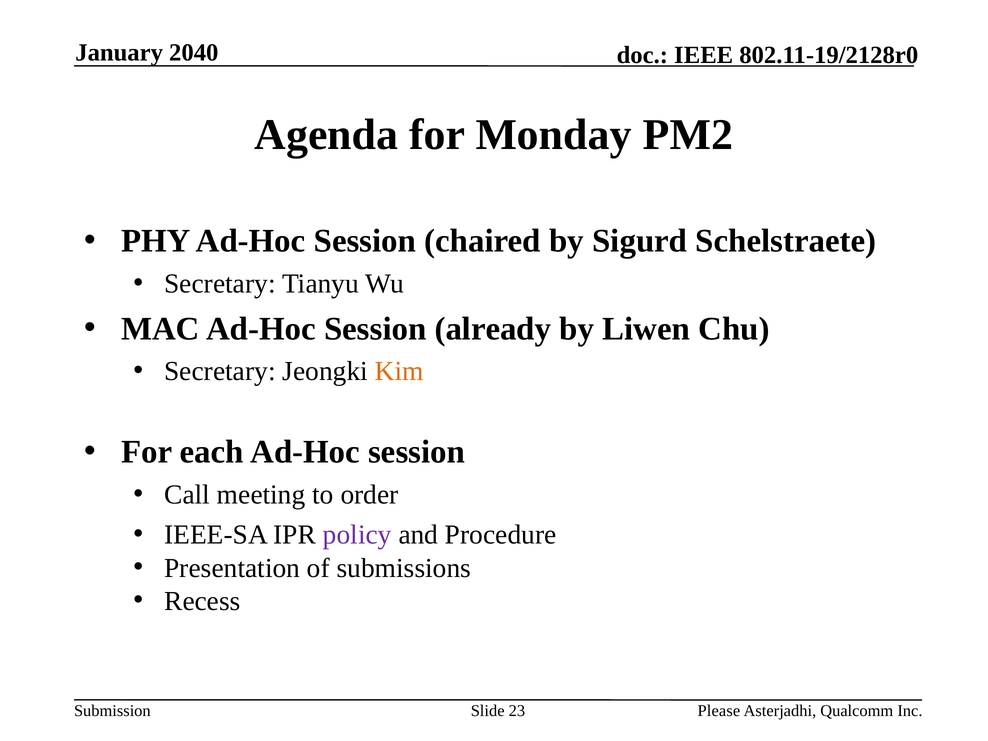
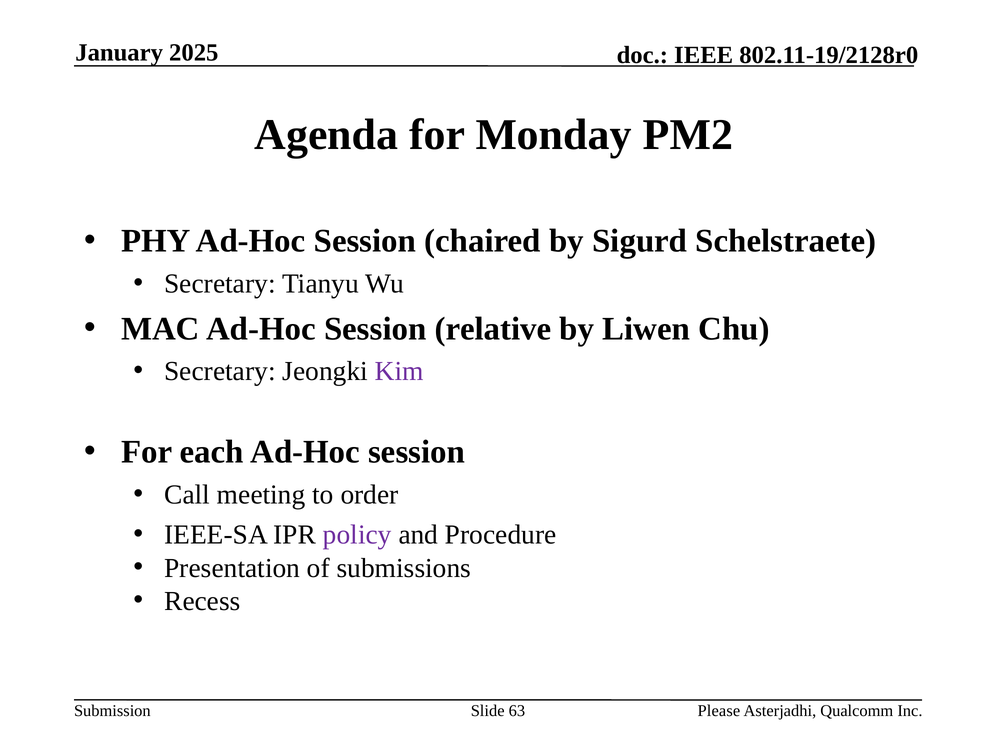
2040: 2040 -> 2025
already: already -> relative
Kim colour: orange -> purple
23: 23 -> 63
